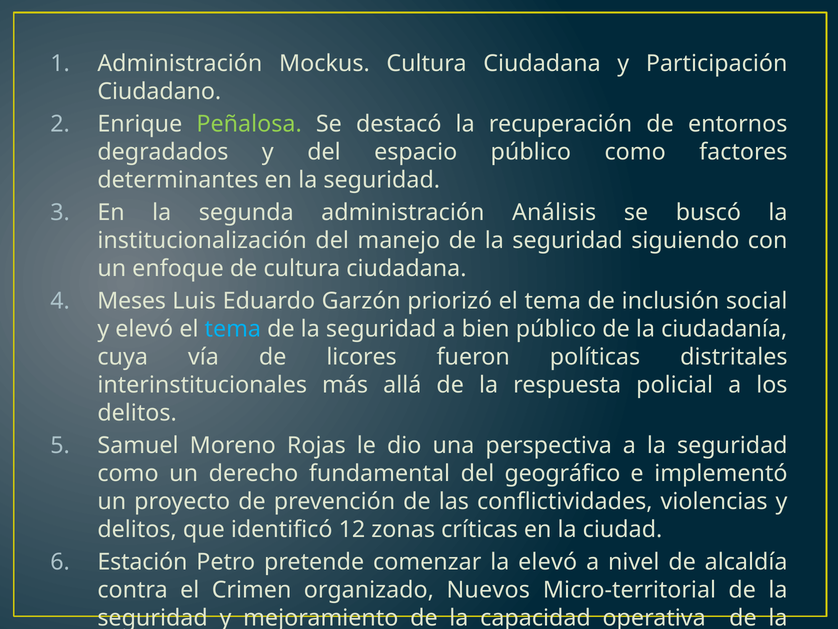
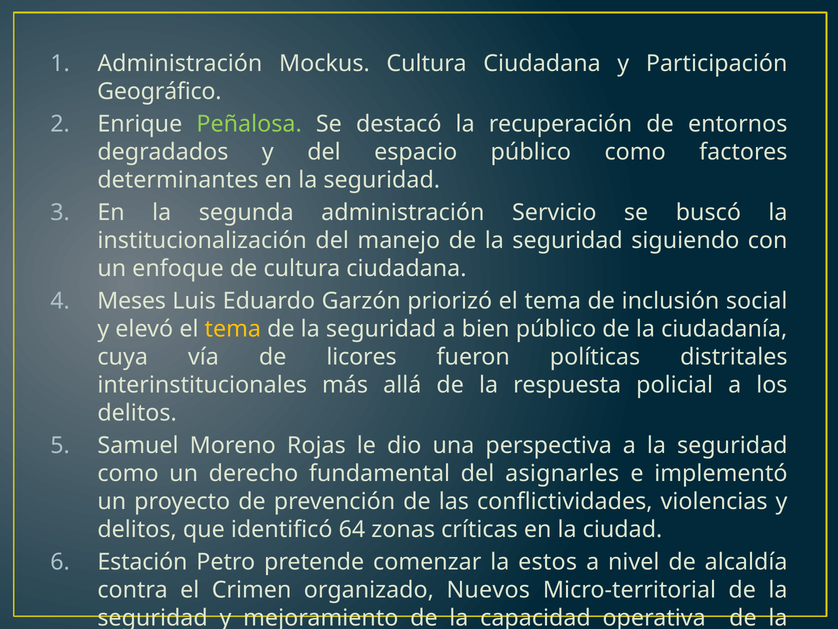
Ciudadano: Ciudadano -> Geográfico
Análisis: Análisis -> Servicio
tema at (233, 329) colour: light blue -> yellow
geográfico: geográfico -> asignarles
12: 12 -> 64
la elevó: elevó -> estos
